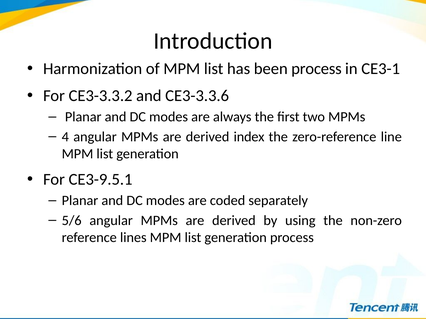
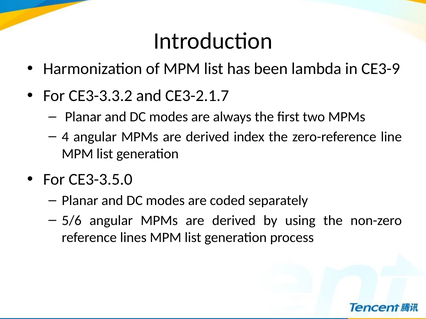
been process: process -> lambda
CE3-1: CE3-1 -> CE3-9
CE3-3.3.6: CE3-3.3.6 -> CE3-2.1.7
CE3-9.5.1: CE3-9.5.1 -> CE3-3.5.0
